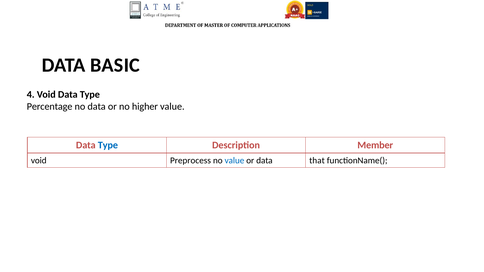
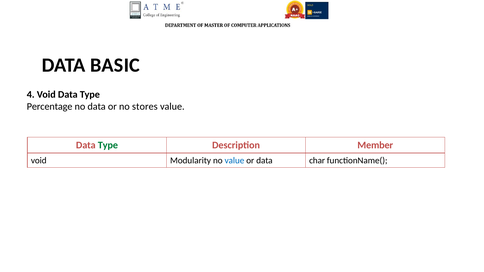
higher: higher -> stores
Type at (108, 145) colour: blue -> green
Preprocess: Preprocess -> Modularity
that: that -> char
